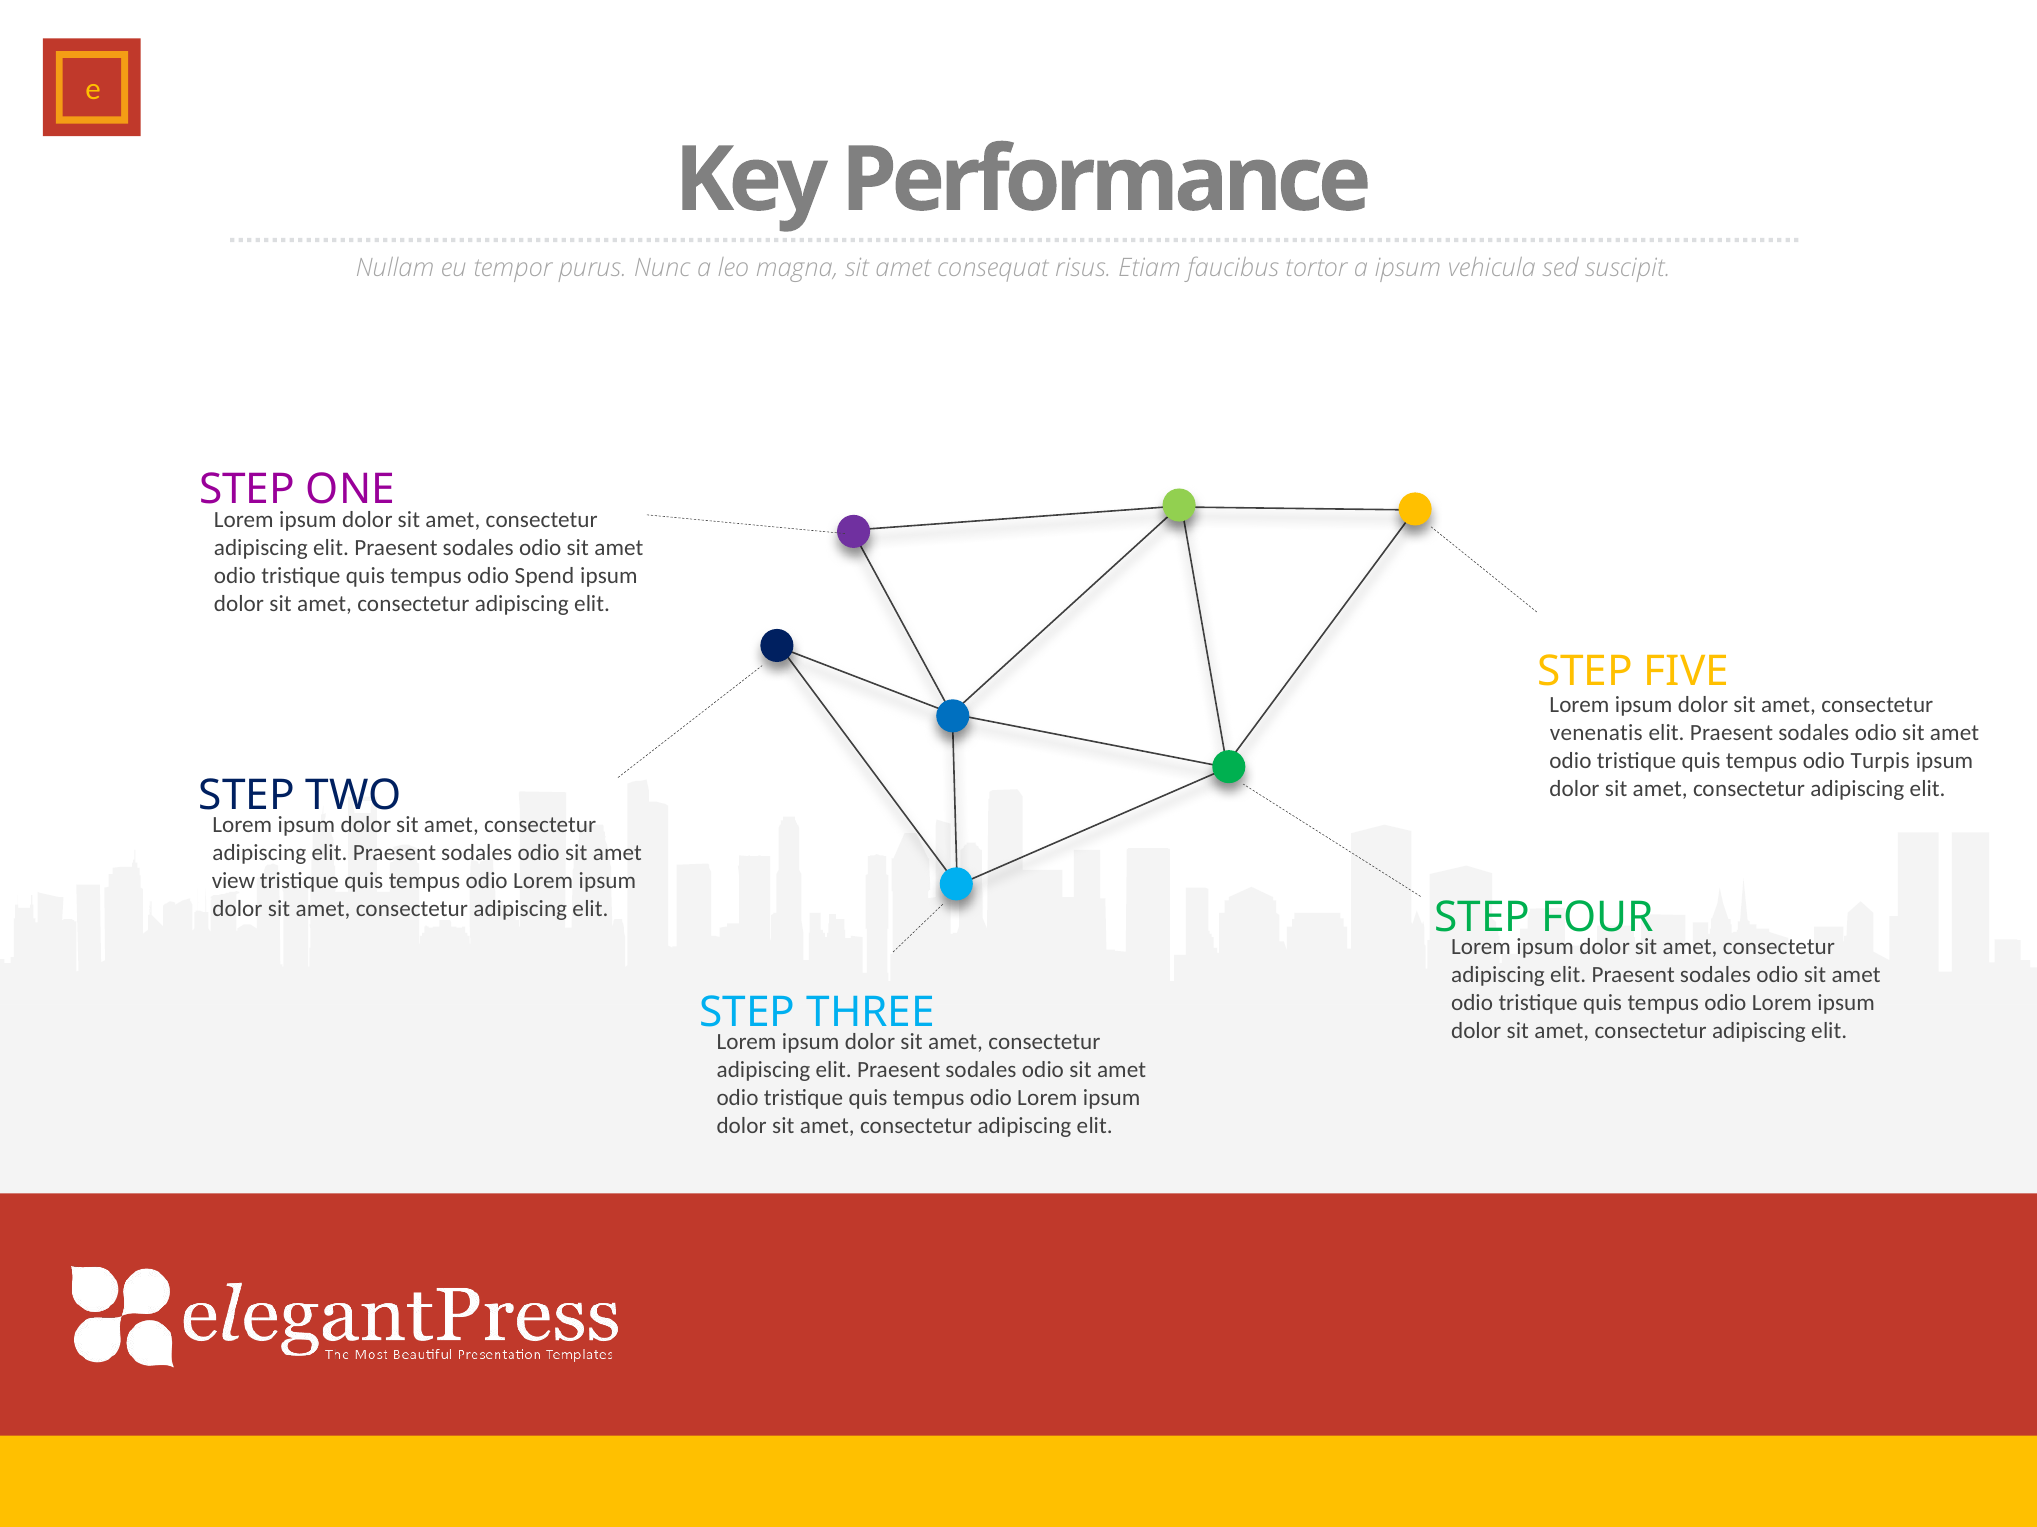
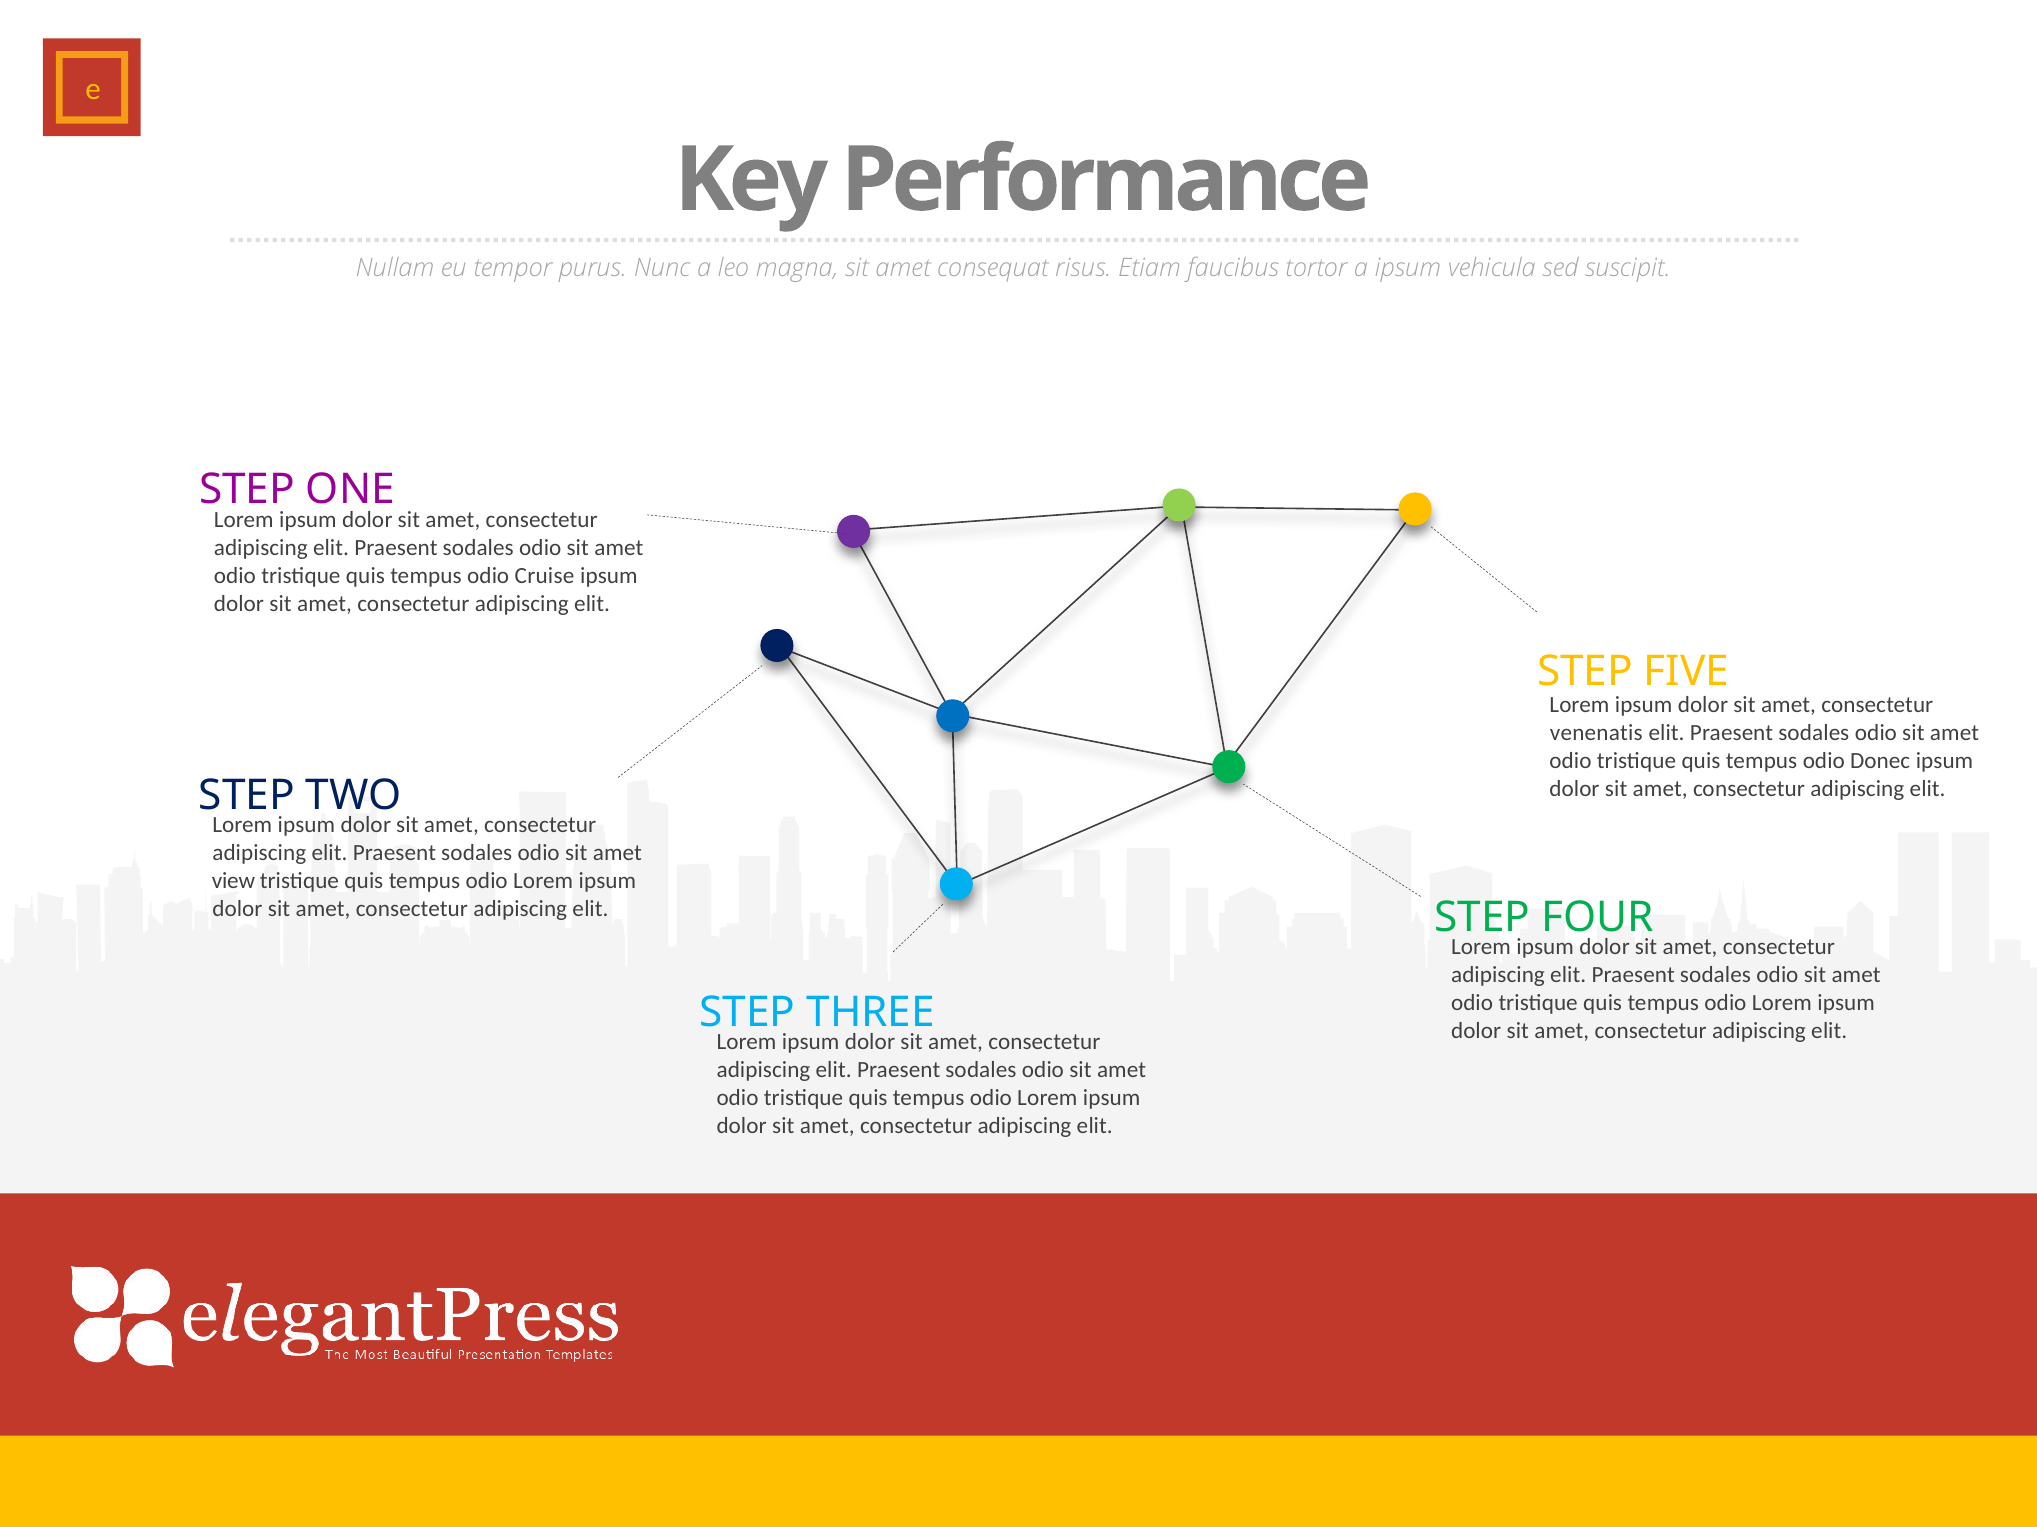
Spend: Spend -> Cruise
Turpis: Turpis -> Donec
